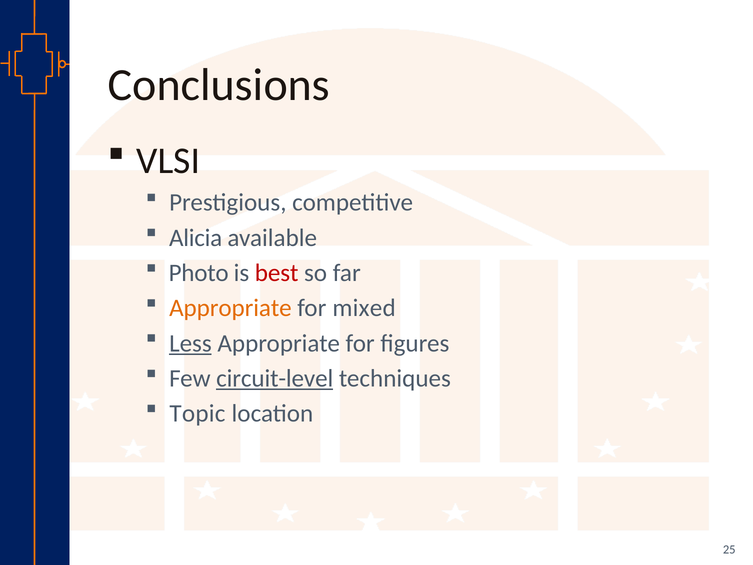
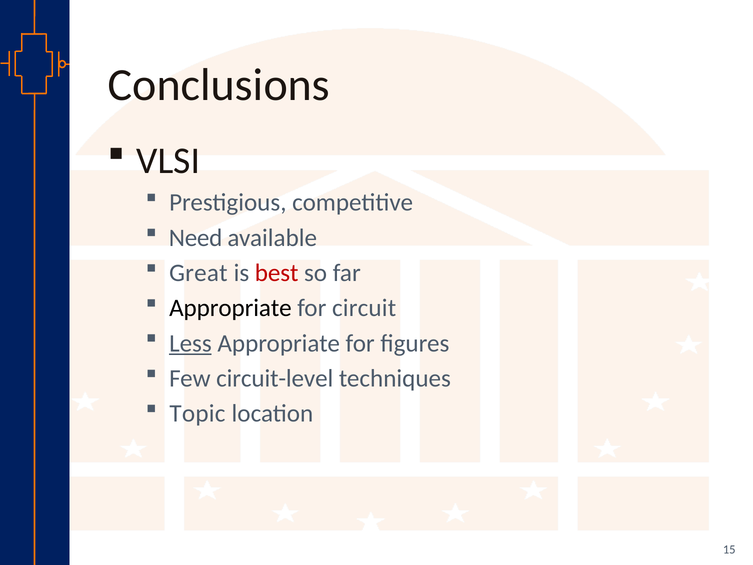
Alicia: Alicia -> Need
Photo: Photo -> Great
Appropriate at (230, 308) colour: orange -> black
mixed: mixed -> circuit
circuit-level underline: present -> none
25: 25 -> 15
